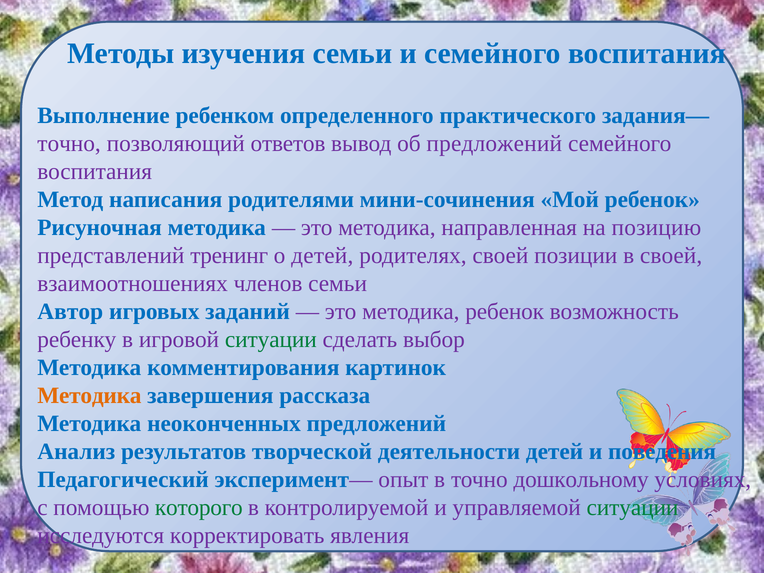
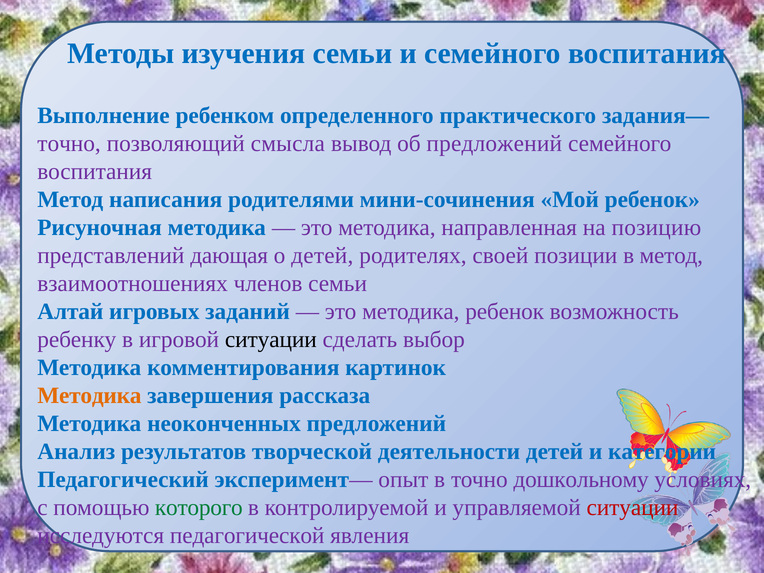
ответов: ответов -> смысла
тренинг: тренинг -> дающая
в своей: своей -> метод
Автор: Автор -> Алтай
ситуации at (271, 339) colour: green -> black
поведения: поведения -> категории
ситуации at (633, 507) colour: green -> red
корректировать: корректировать -> педагогической
